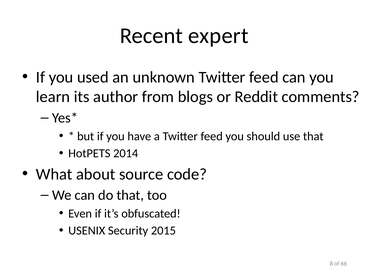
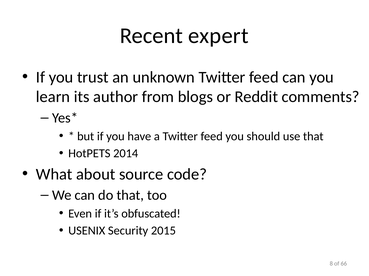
used: used -> trust
